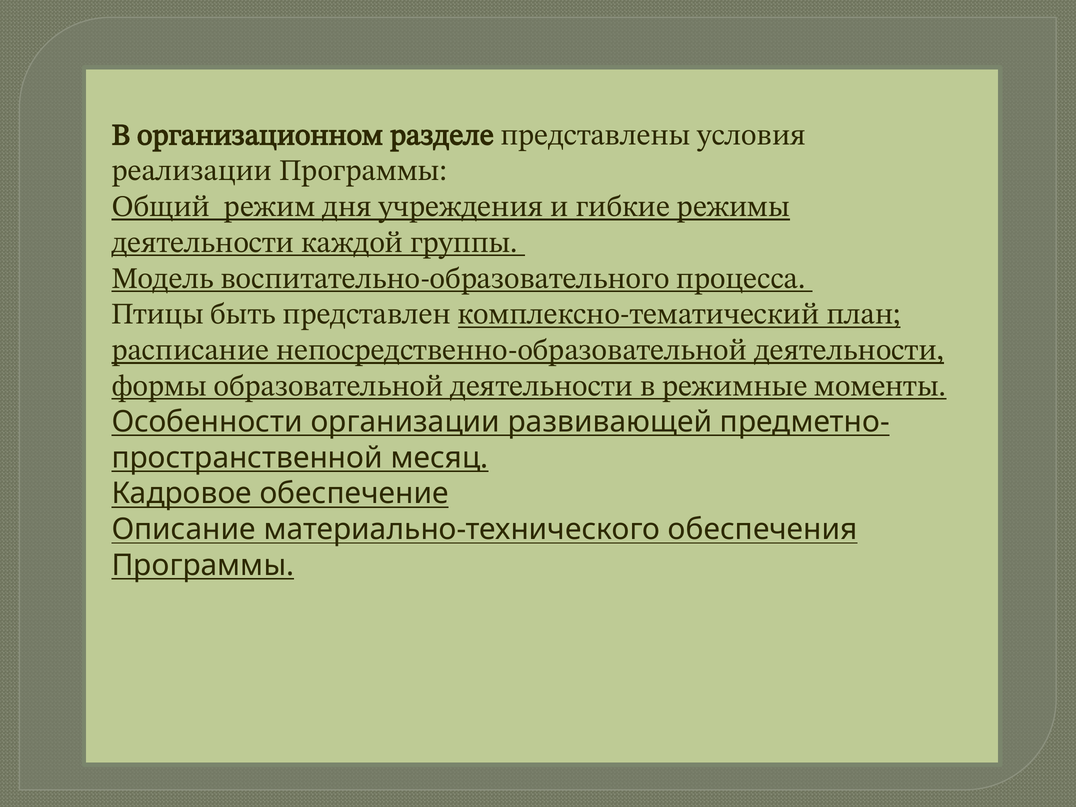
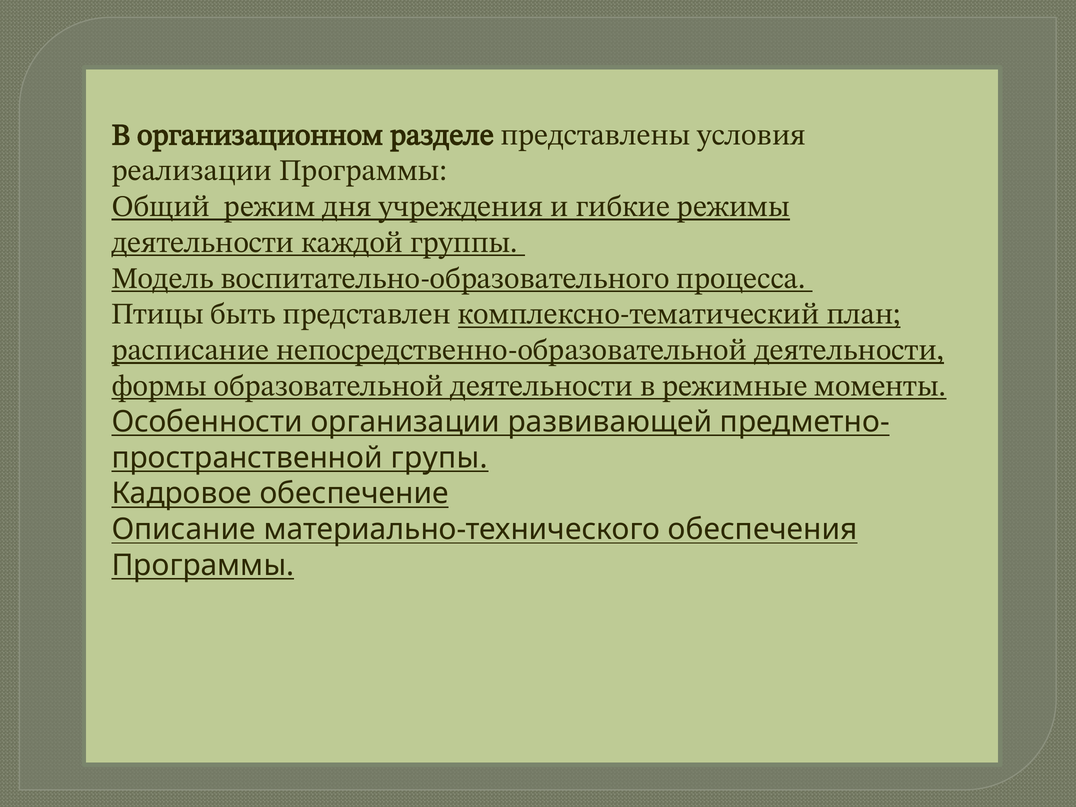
месяц: месяц -> групы
